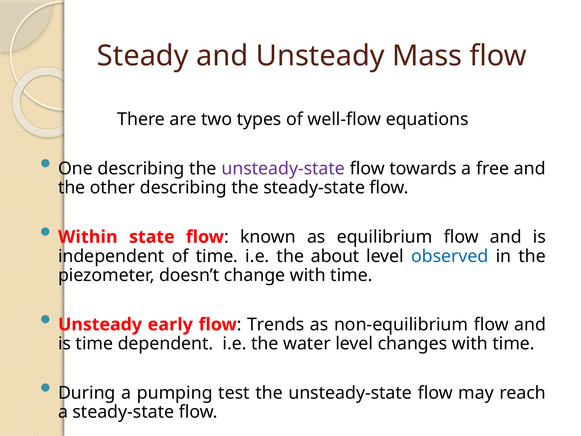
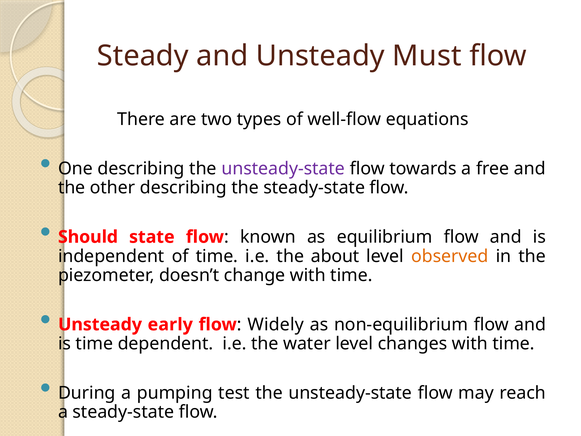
Mass: Mass -> Must
Within: Within -> Should
observed colour: blue -> orange
Trends: Trends -> Widely
